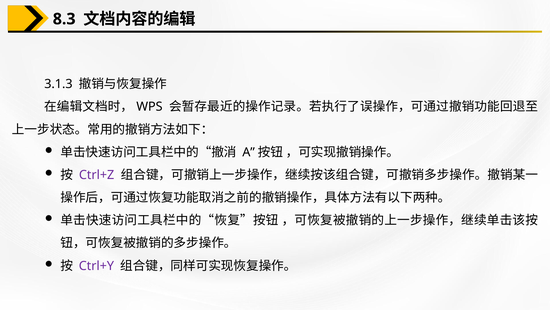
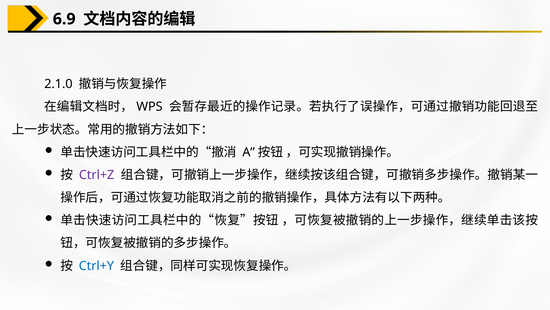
8.3: 8.3 -> 6.9
3.1.3: 3.1.3 -> 2.1.0
Ctrl+Y colour: purple -> blue
